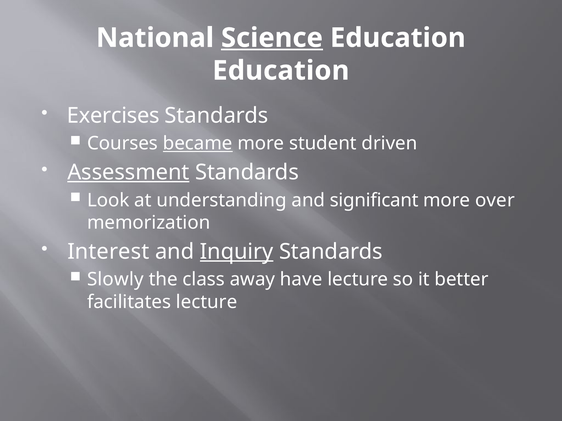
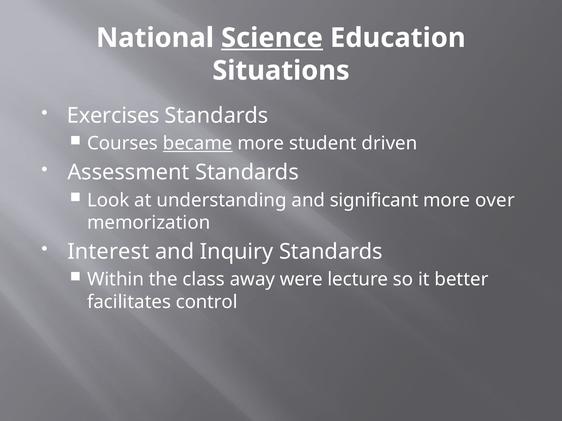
Education at (281, 71): Education -> Situations
Assessment underline: present -> none
Inquiry underline: present -> none
Slowly: Slowly -> Within
have: have -> were
facilitates lecture: lecture -> control
